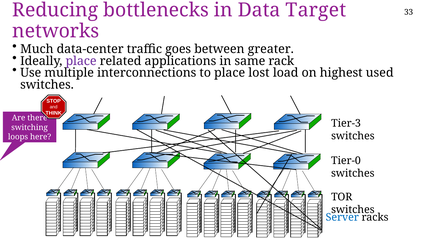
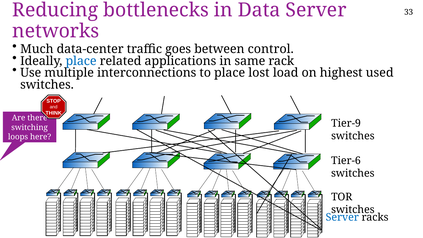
Data Target: Target -> Server
greater: greater -> control
place at (81, 61) colour: purple -> blue
Tier-3: Tier-3 -> Tier-9
Tier-0: Tier-0 -> Tier-6
